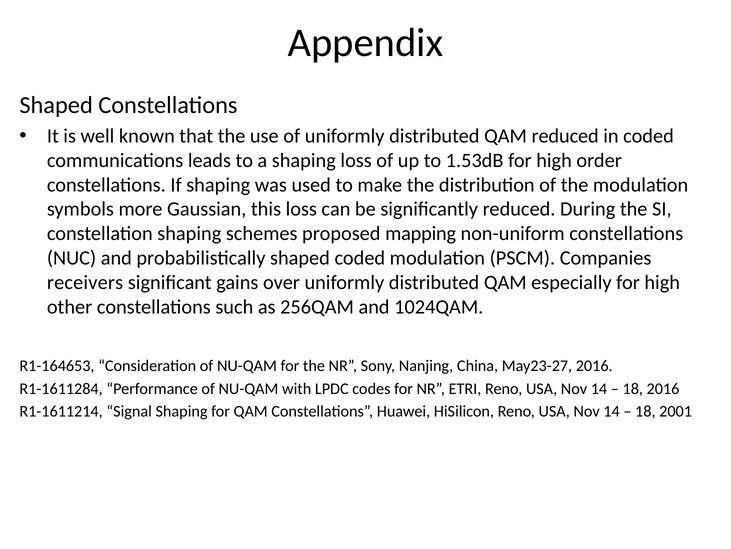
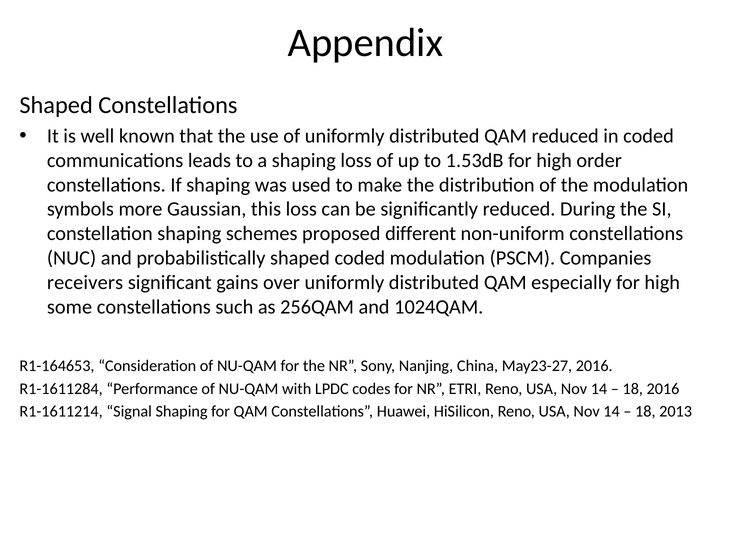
mapping: mapping -> different
other: other -> some
2001: 2001 -> 2013
